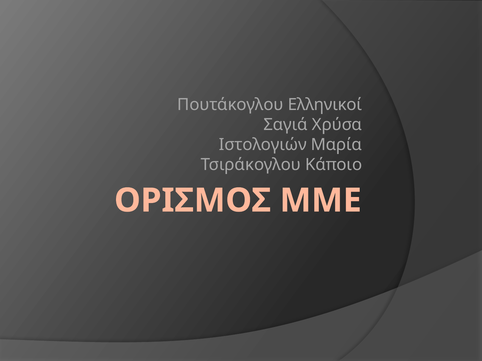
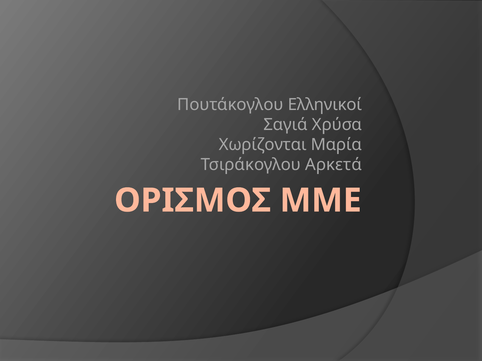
Ιστολογιών: Ιστολογιών -> Χωρίζονται
Κάποιο: Κάποιο -> Αρκετά
